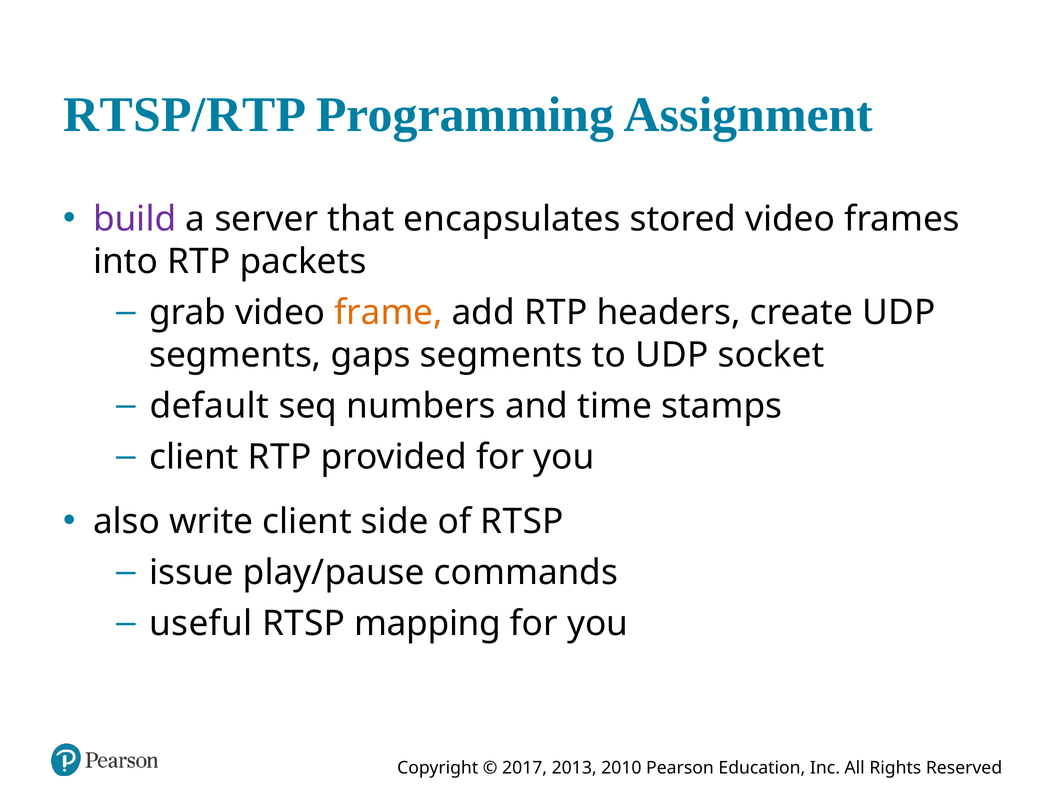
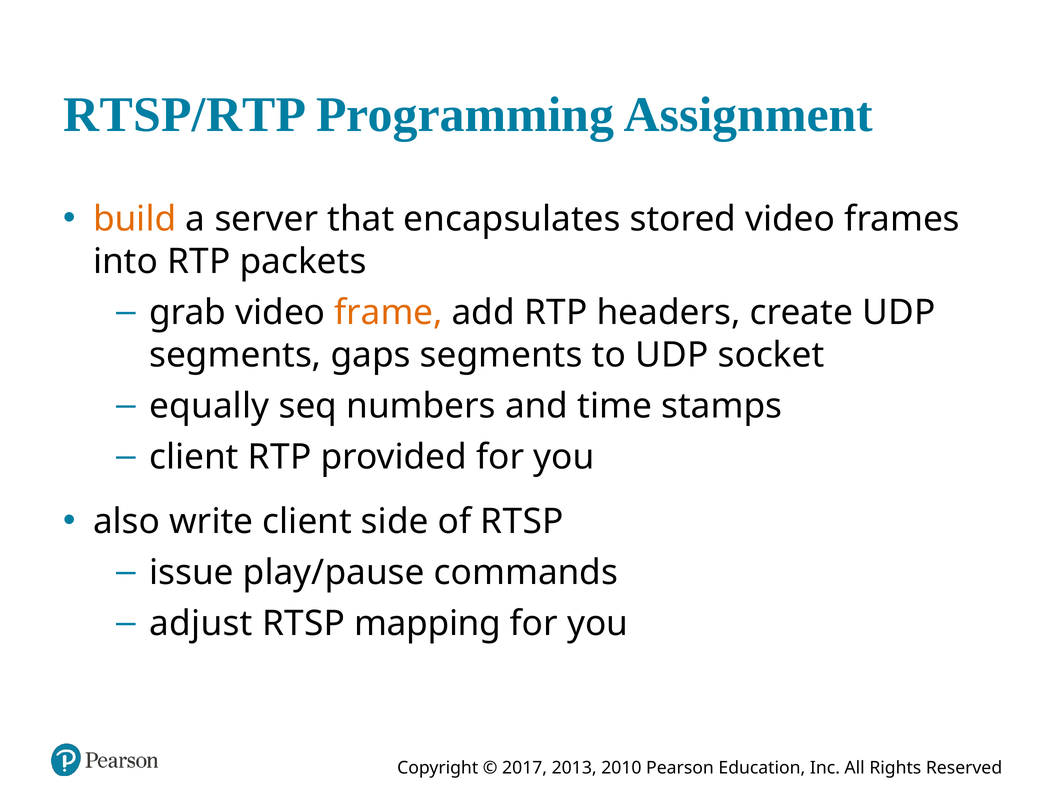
build colour: purple -> orange
default: default -> equally
useful: useful -> adjust
